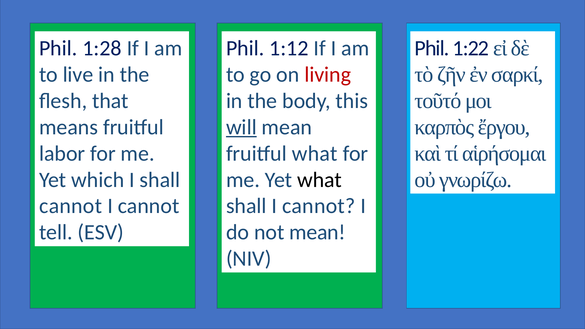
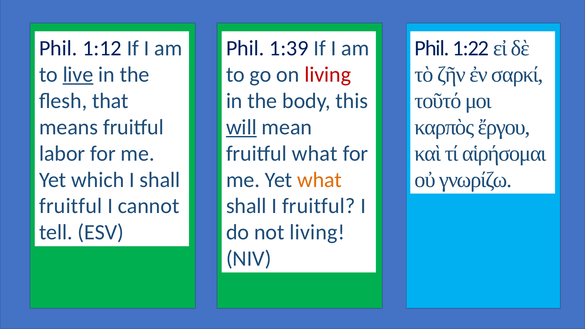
1:28: 1:28 -> 1:12
1:12: 1:12 -> 1:39
live underline: none -> present
what at (320, 180) colour: black -> orange
cannot at (71, 206): cannot -> fruitful
shall I cannot: cannot -> fruitful
not mean: mean -> living
